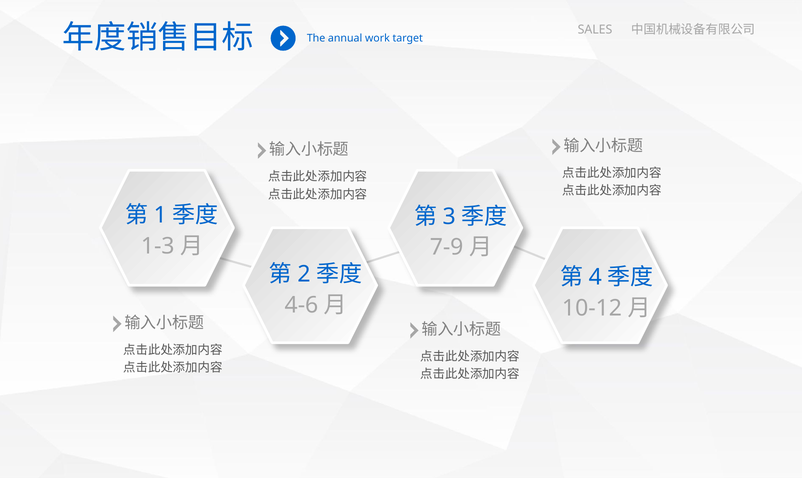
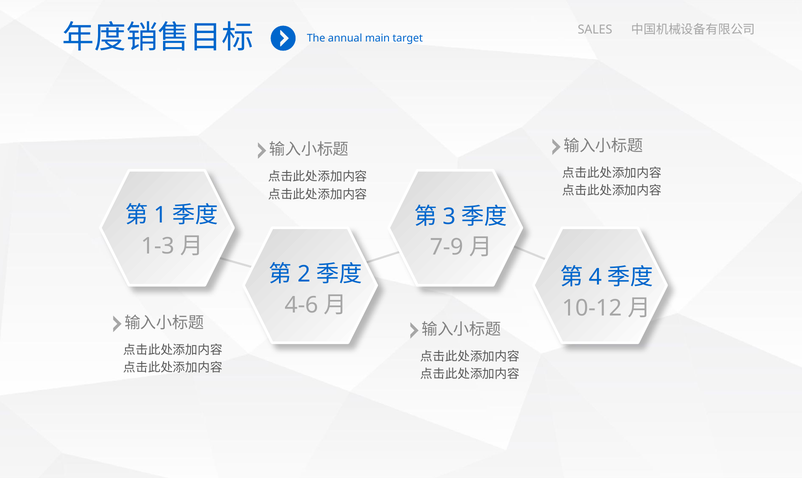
work: work -> main
